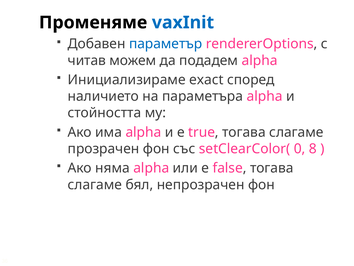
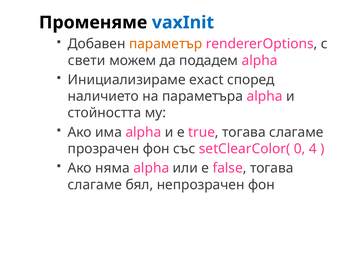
параметър colour: blue -> orange
читав: читав -> свети
8: 8 -> 4
